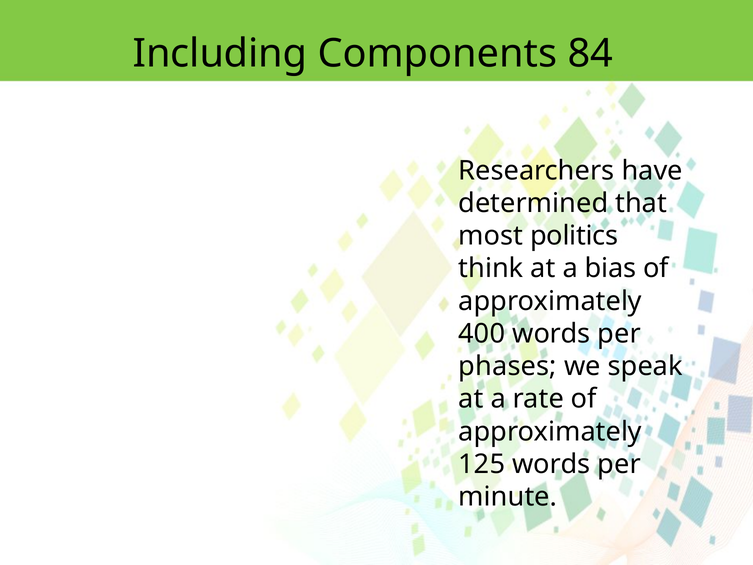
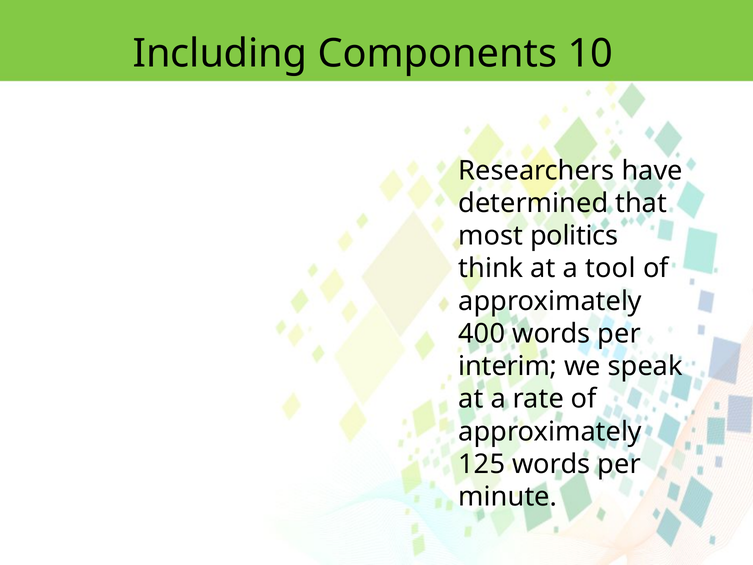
84: 84 -> 10
bias: bias -> tool
phases: phases -> interim
